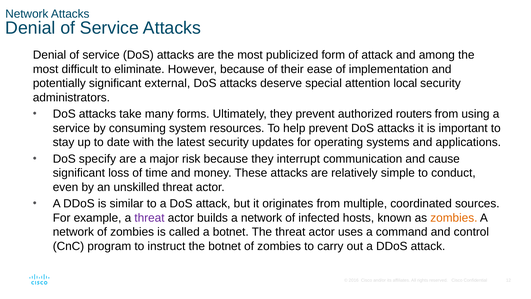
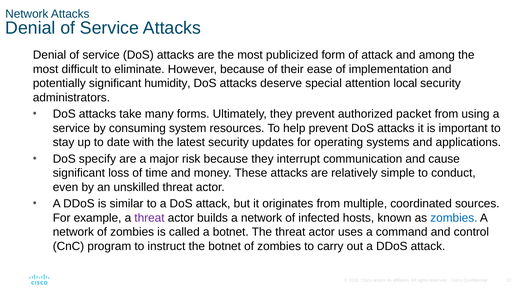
external: external -> humidity
routers: routers -> packet
zombies at (454, 218) colour: orange -> blue
